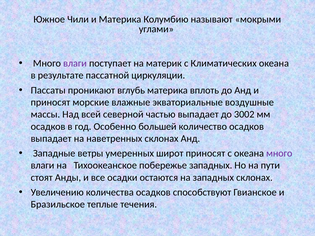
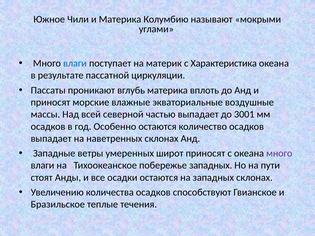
влаги at (75, 63) colour: purple -> blue
Климатических: Климатических -> Характеристика
3002: 3002 -> 3001
Особенно большей: большей -> остаются
